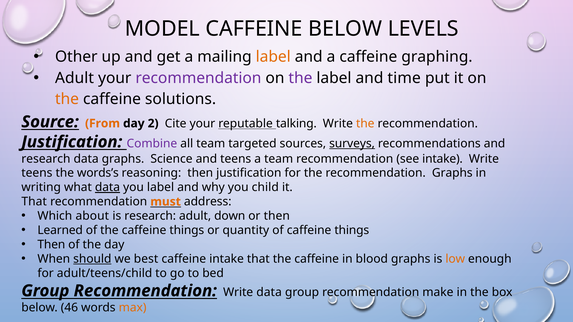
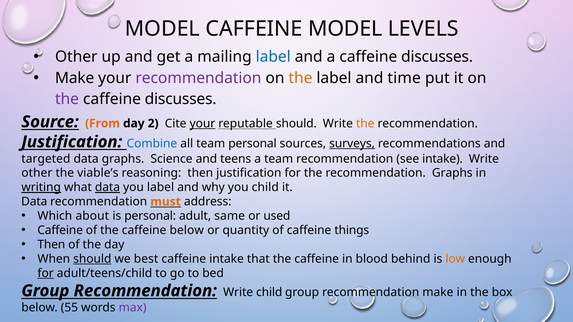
CAFFEINE BELOW: BELOW -> MODEL
label at (273, 57) colour: orange -> blue
a caffeine graphing: graphing -> discusses
Adult at (75, 78): Adult -> Make
the at (300, 78) colour: purple -> orange
the at (67, 99) colour: orange -> purple
solutions at (181, 99): solutions -> discusses
your at (202, 124) underline: none -> present
reputable talking: talking -> should
Combine colour: purple -> blue
team targeted: targeted -> personal
research at (46, 159): research -> targeted
teens at (37, 173): teens -> other
words’s: words’s -> viable’s
writing underline: none -> present
That at (34, 202): That -> Data
is research: research -> personal
down: down -> same
or then: then -> used
Learned at (60, 231): Learned -> Caffeine
the caffeine things: things -> below
blood graphs: graphs -> behind
for at (46, 274) underline: none -> present
Write data: data -> child
46: 46 -> 55
max colour: orange -> purple
